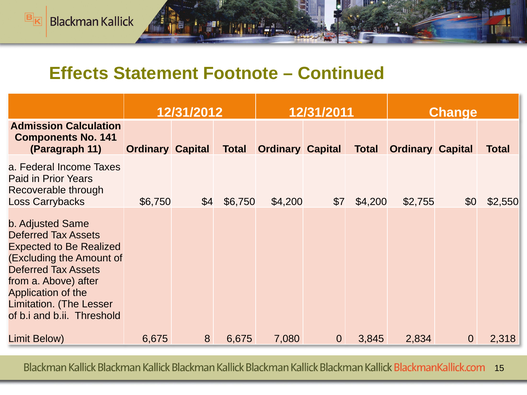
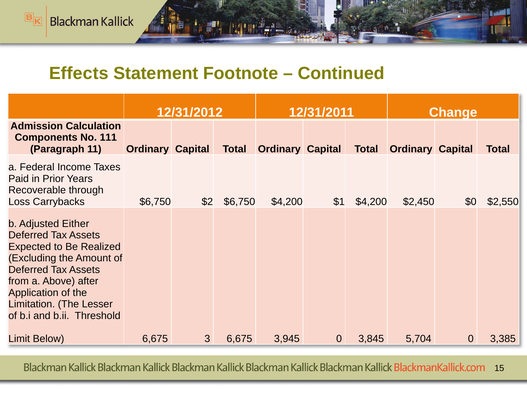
141: 141 -> 111
$4: $4 -> $2
$7: $7 -> $1
$2,755: $2,755 -> $2,450
Same: Same -> Either
8: 8 -> 3
7,080: 7,080 -> 3,945
2,834: 2,834 -> 5,704
2,318: 2,318 -> 3,385
